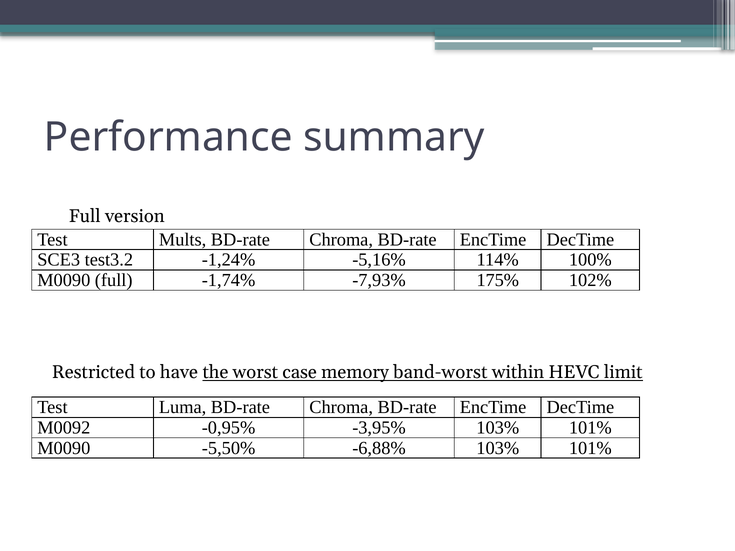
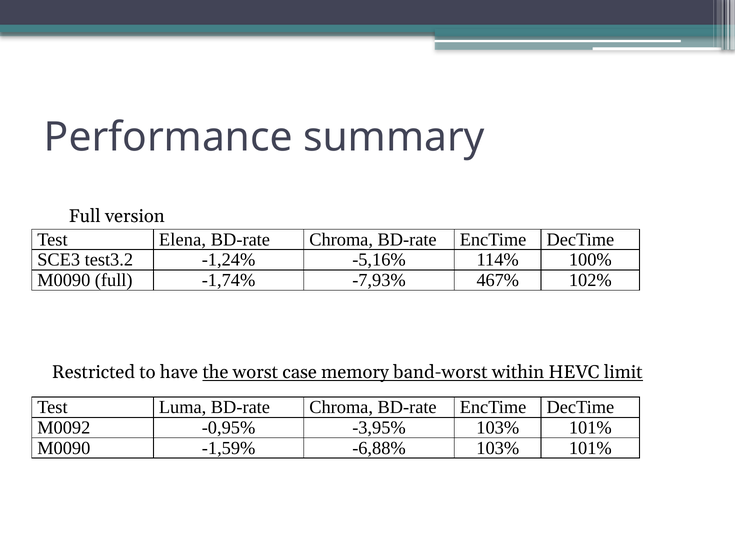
Mults: Mults -> Elena
175%: 175% -> 467%
-5,50%: -5,50% -> -1,59%
